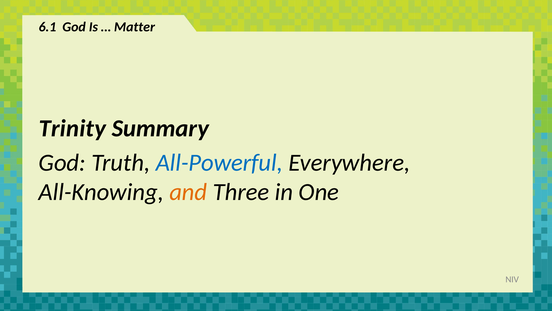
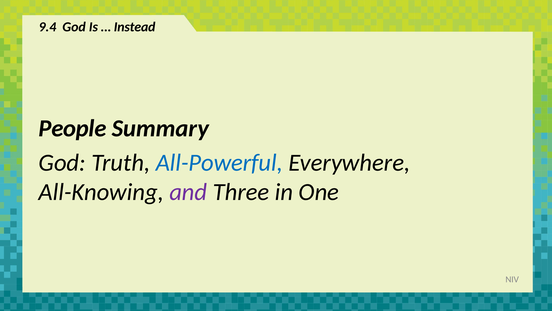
6.1: 6.1 -> 9.4
Matter: Matter -> Instead
Trinity: Trinity -> People
and colour: orange -> purple
